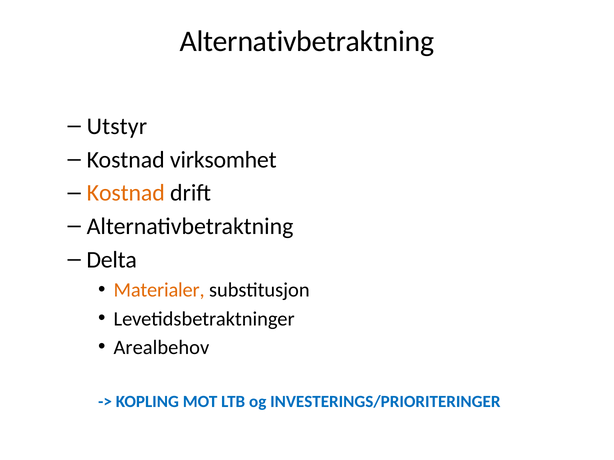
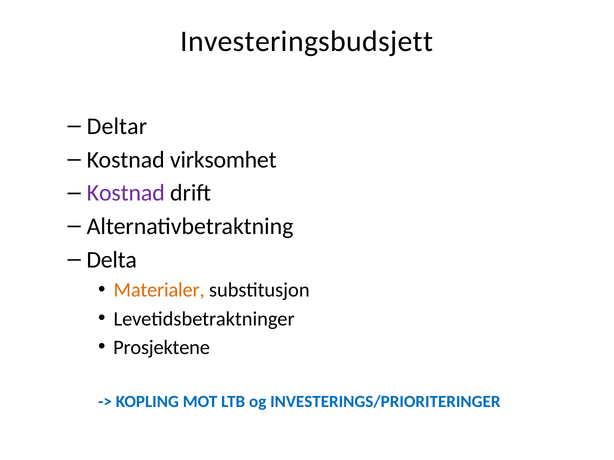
Alternativbetraktning at (307, 41): Alternativbetraktning -> Investeringsbudsjett
Utstyr: Utstyr -> Deltar
Kostnad at (126, 193) colour: orange -> purple
Arealbehov: Arealbehov -> Prosjektene
